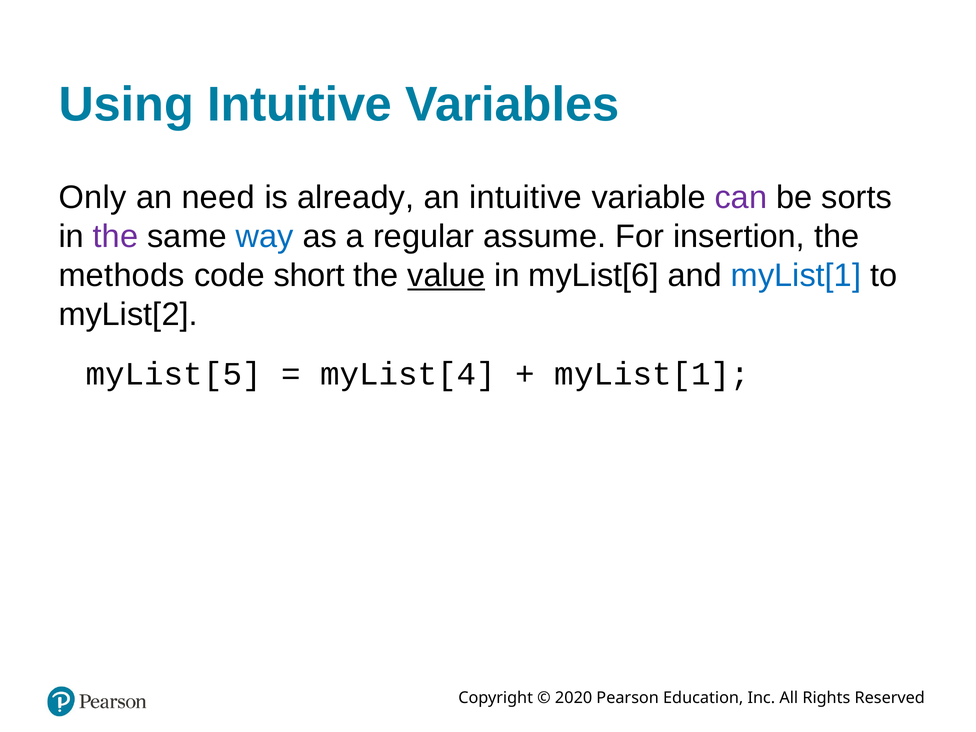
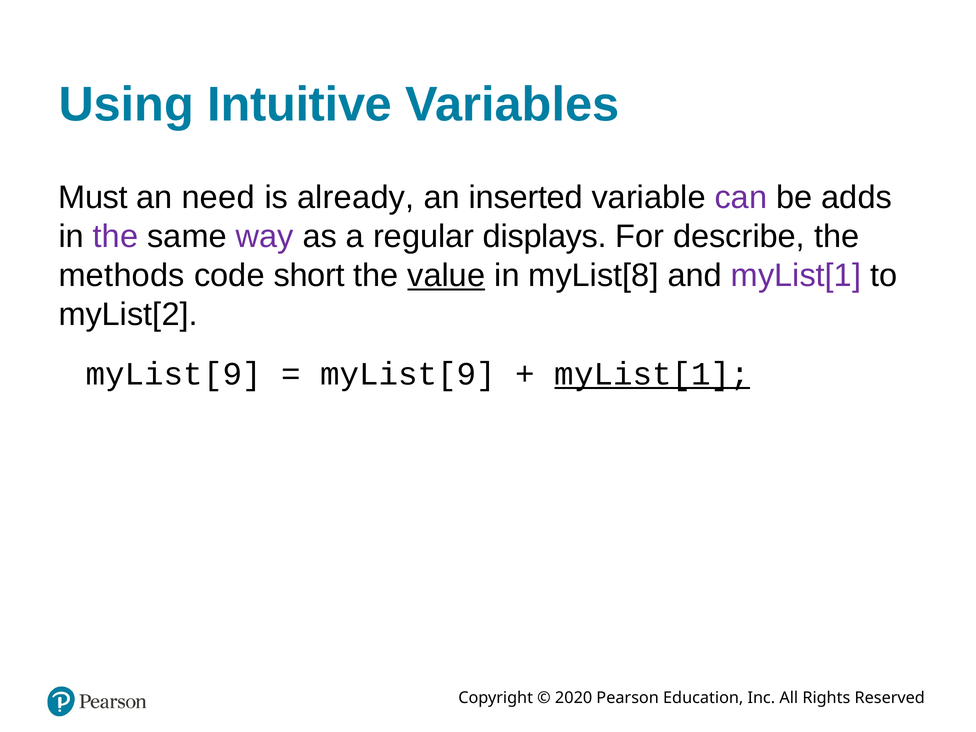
Only: Only -> Must
an intuitive: intuitive -> inserted
sorts: sorts -> adds
way colour: blue -> purple
assume: assume -> displays
insertion: insertion -> describe
myList[6: myList[6 -> myList[8
myList[1 at (796, 276) colour: blue -> purple
myList[5 at (174, 374): myList[5 -> myList[9
myList[4 at (408, 374): myList[4 -> myList[9
myList[1 at (652, 374) underline: none -> present
